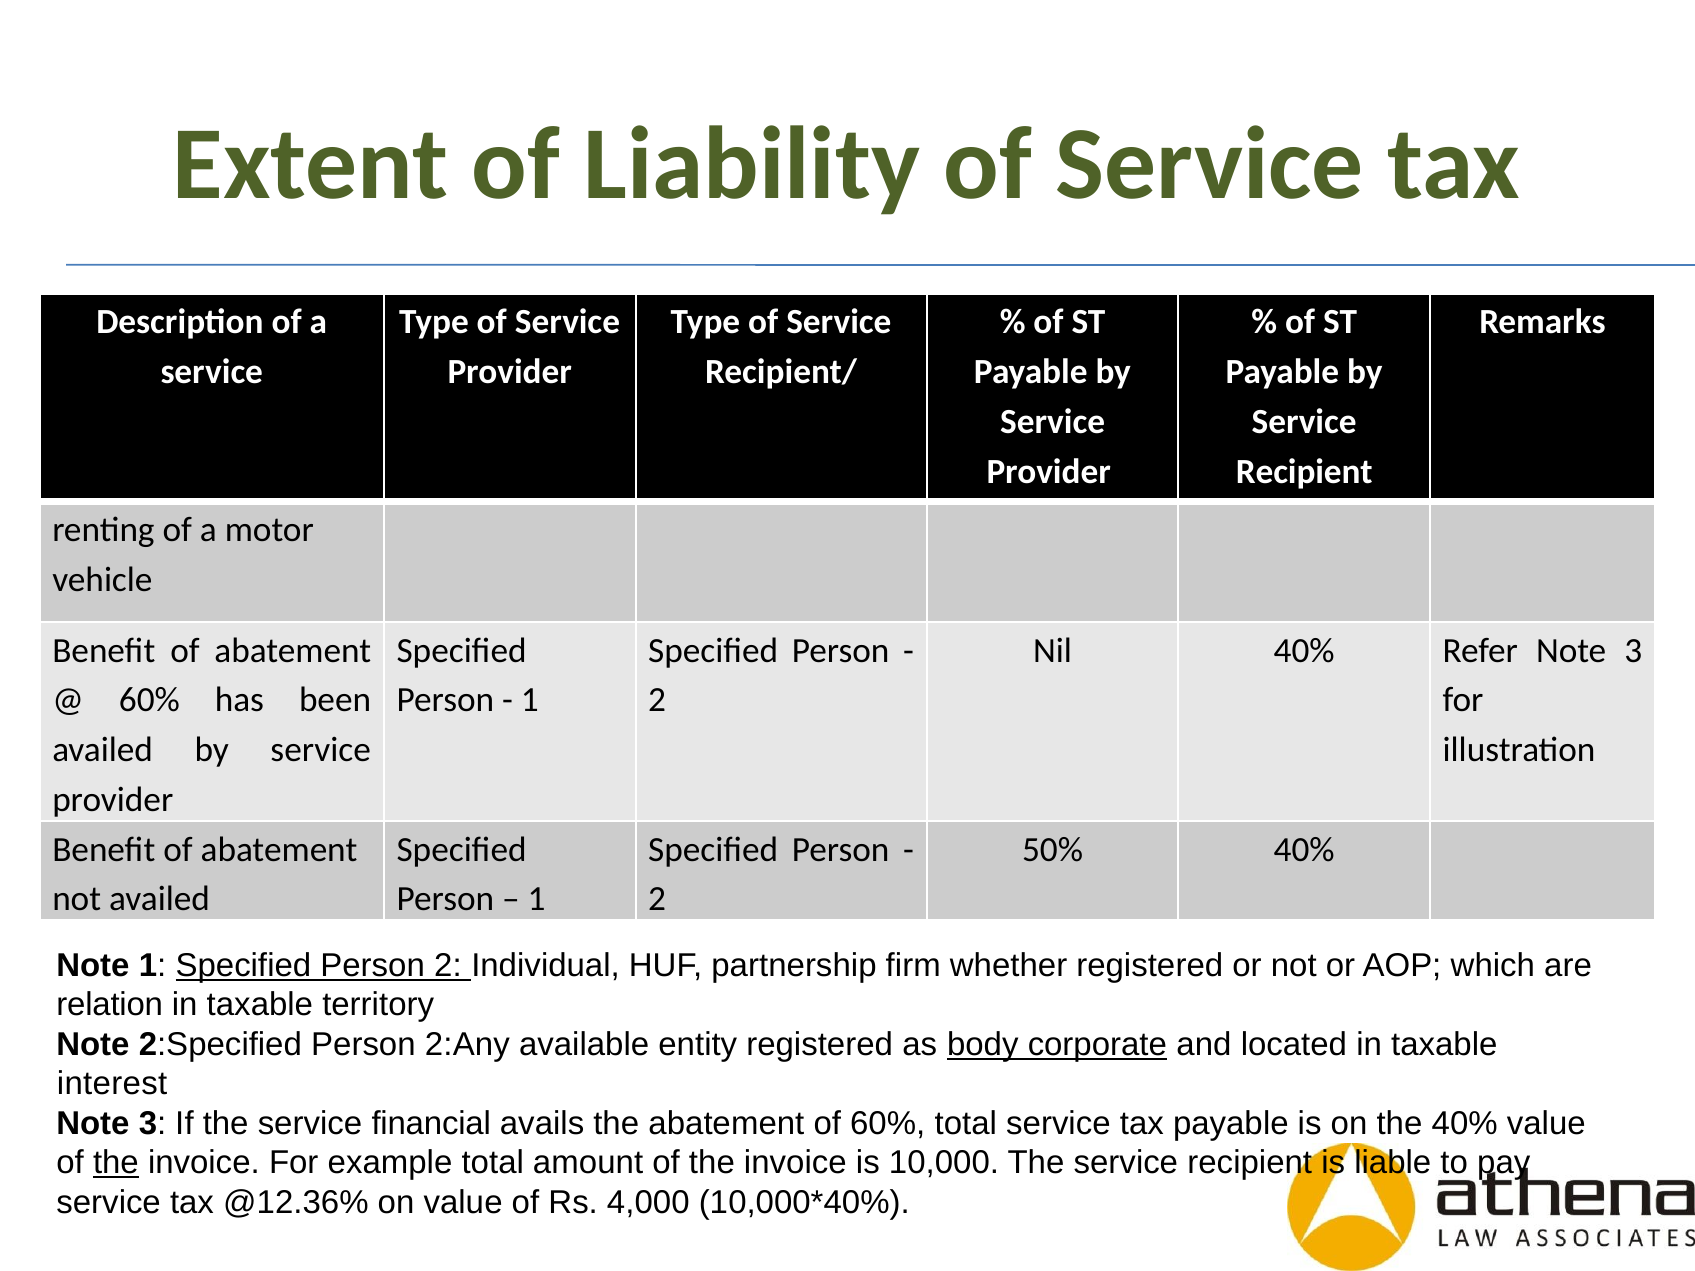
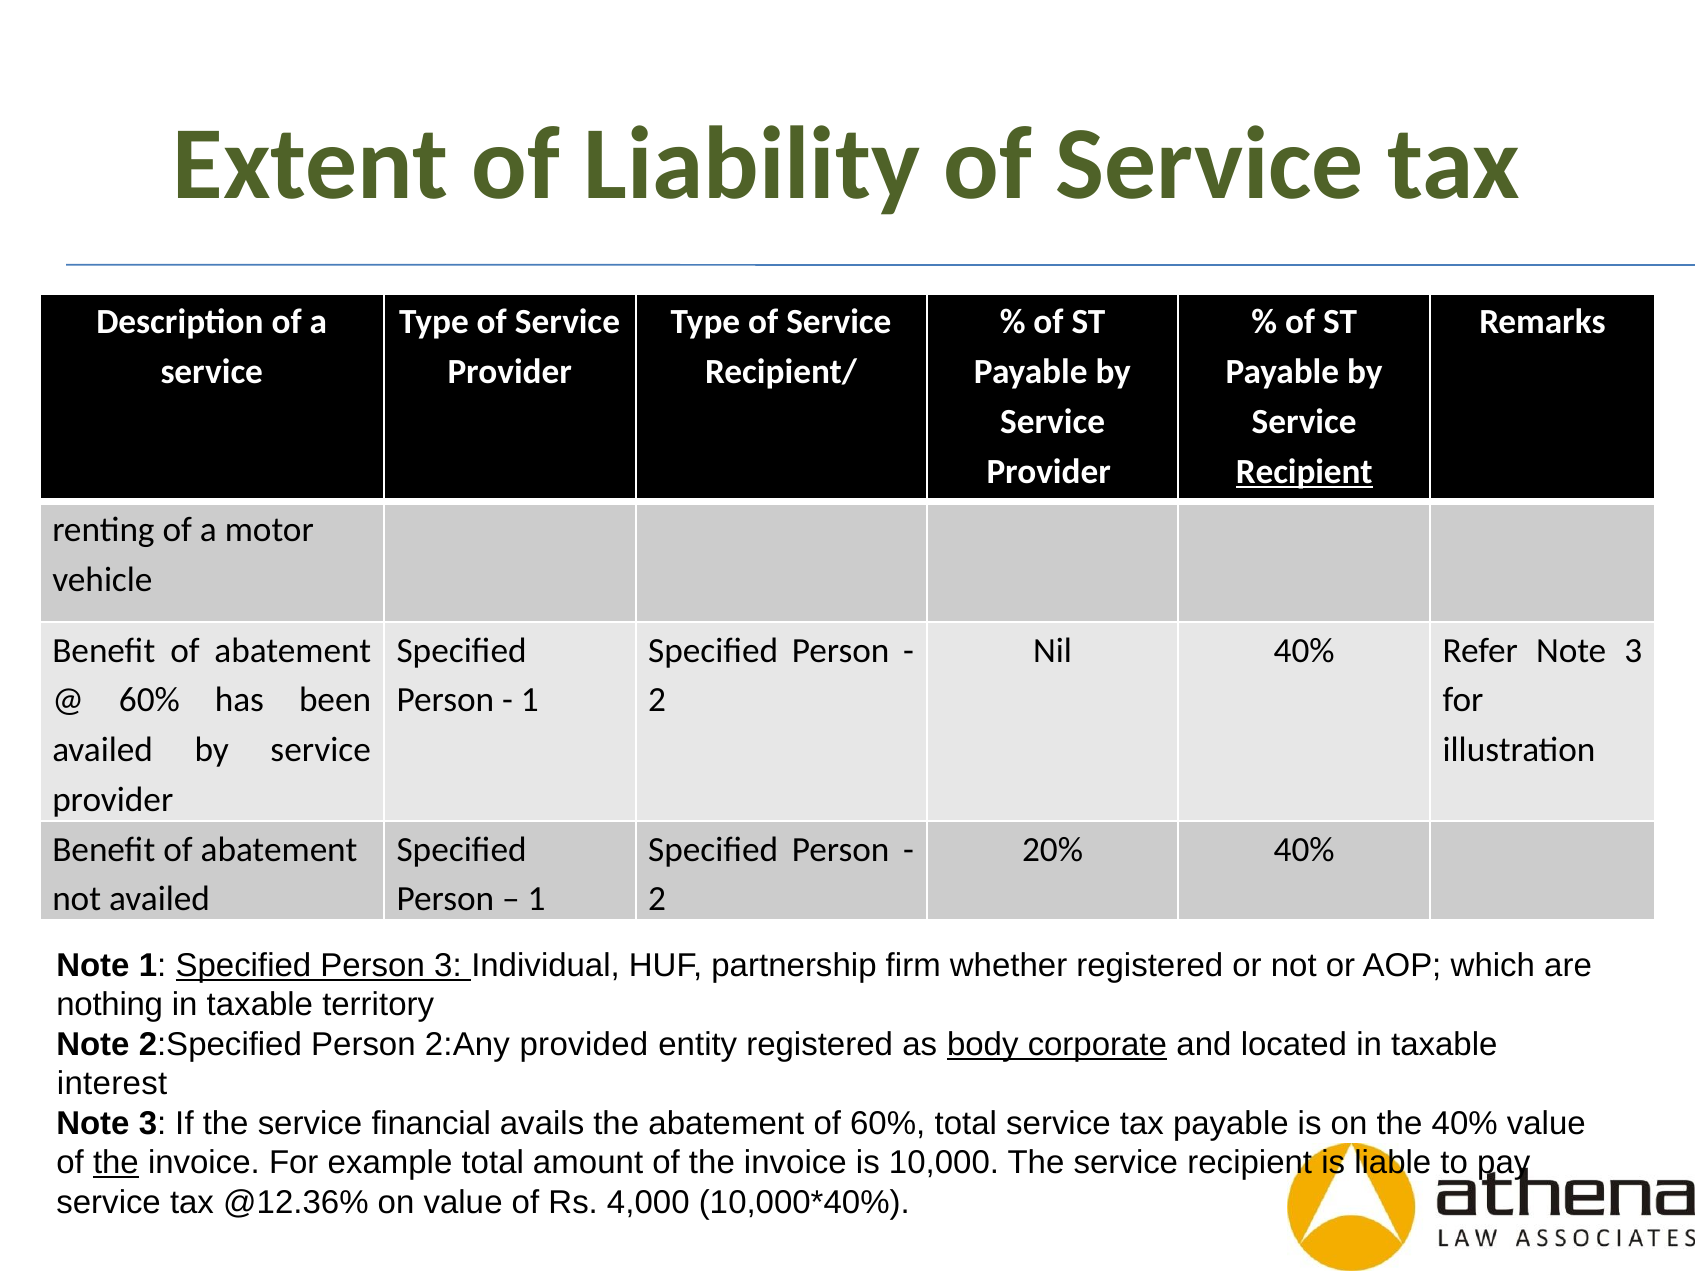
Recipient at (1304, 471) underline: none -> present
50%: 50% -> 20%
Person 2: 2 -> 3
relation: relation -> nothing
available: available -> provided
